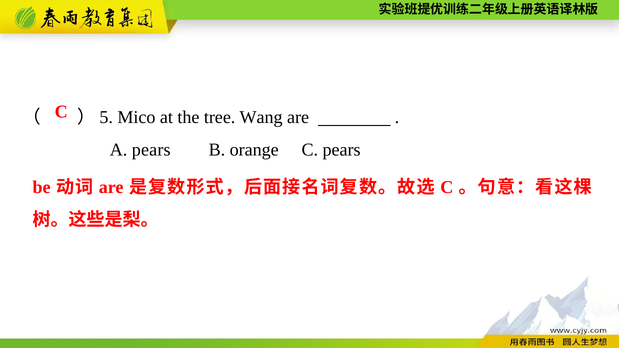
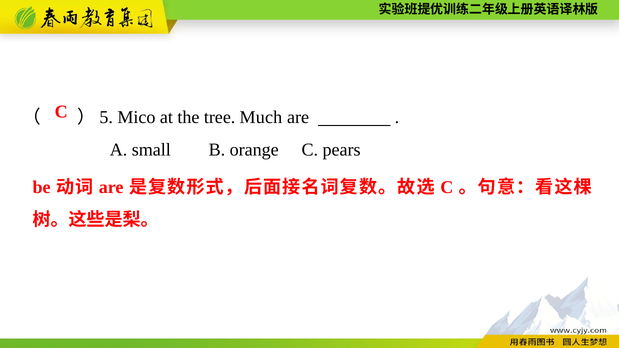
Wang: Wang -> Much
A pears: pears -> small
